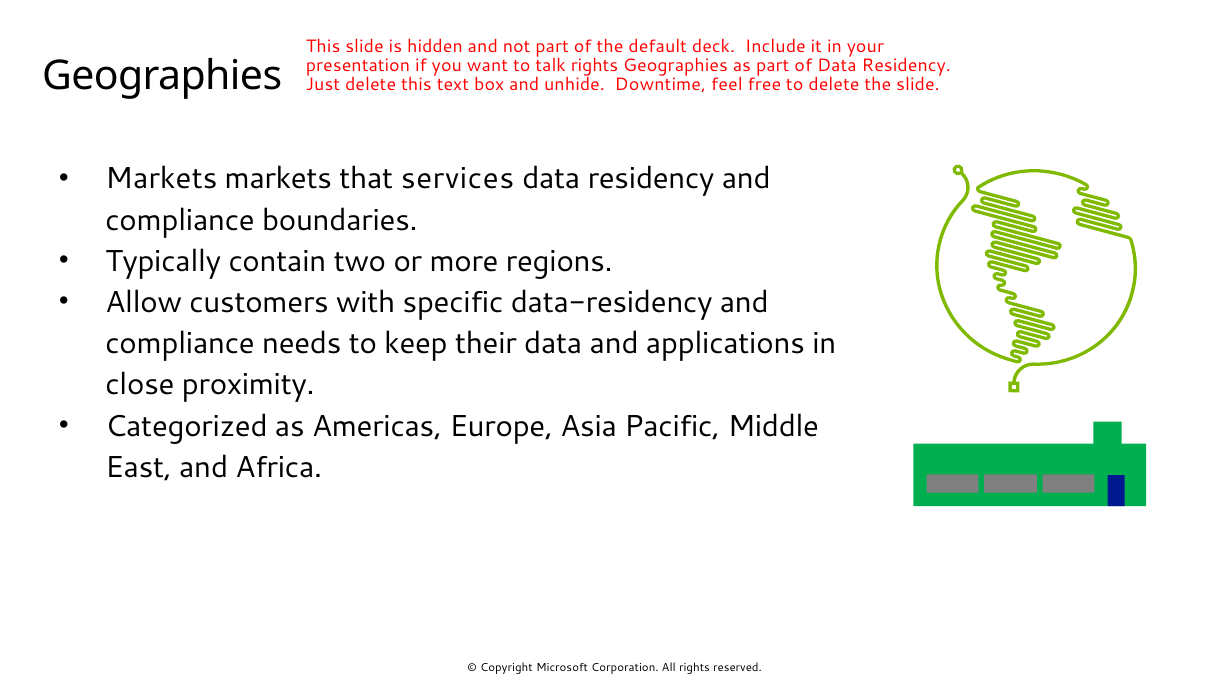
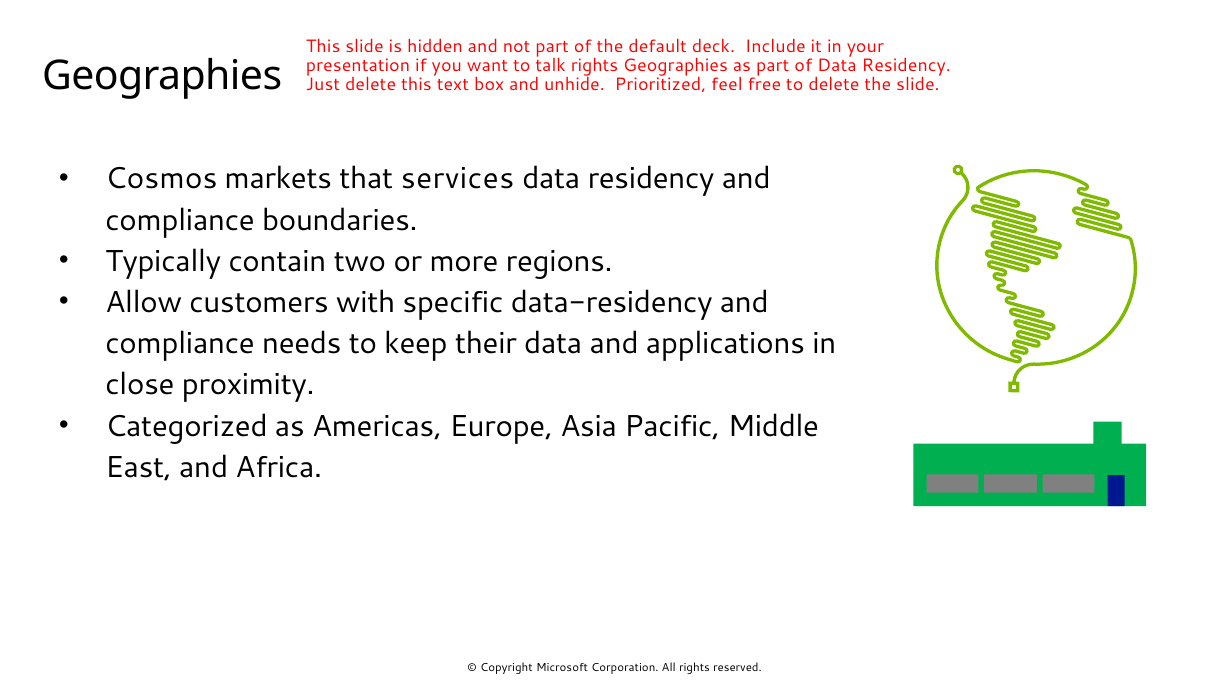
Downtime: Downtime -> Prioritized
Markets at (161, 179): Markets -> Cosmos
